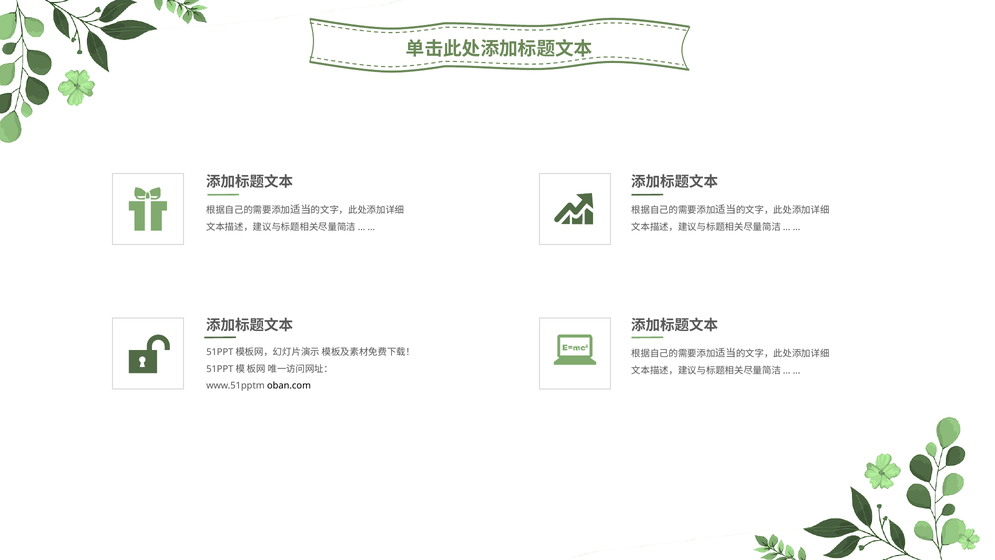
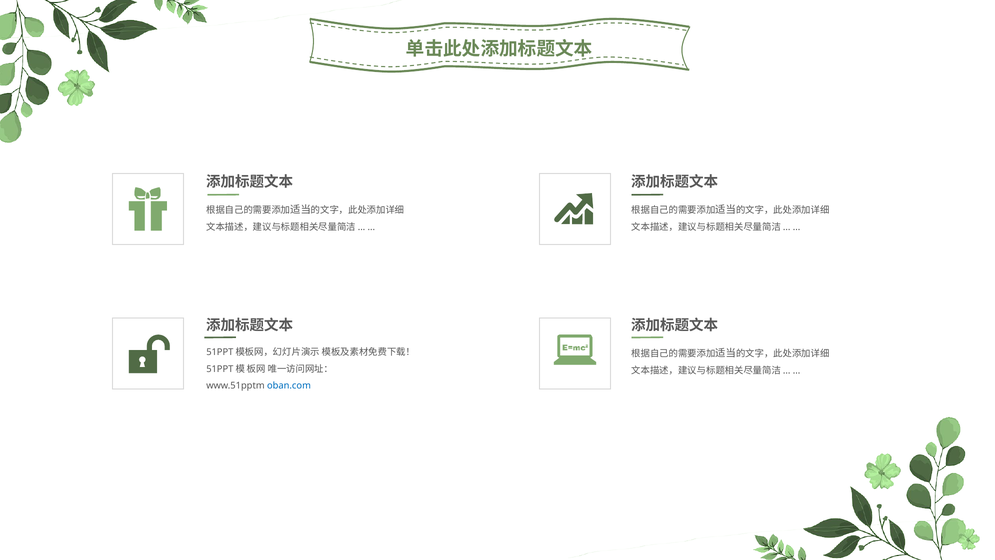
oban.com colour: black -> blue
